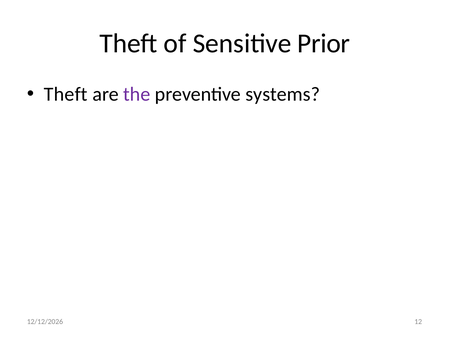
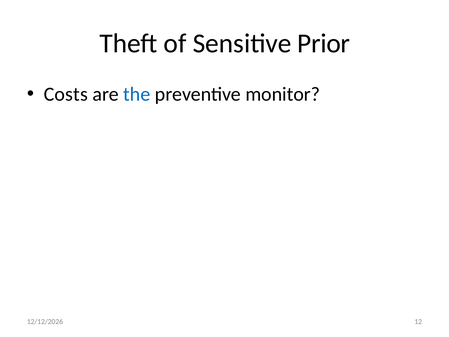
Theft at (66, 94): Theft -> Costs
the colour: purple -> blue
systems: systems -> monitor
